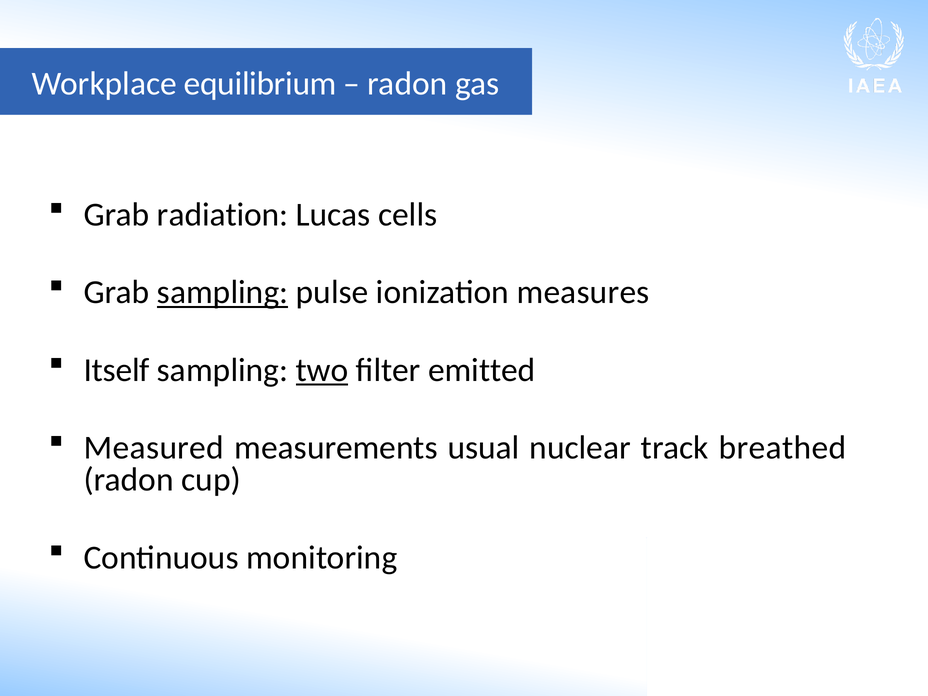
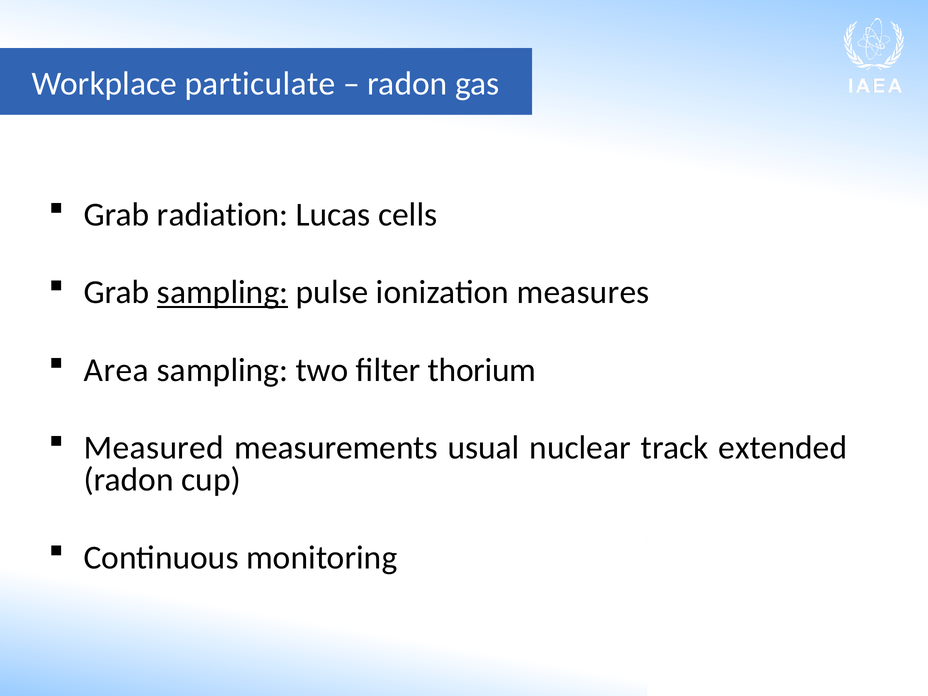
equilibrium: equilibrium -> particulate
Itself: Itself -> Area
two underline: present -> none
emitted: emitted -> thorium
breathed: breathed -> extended
